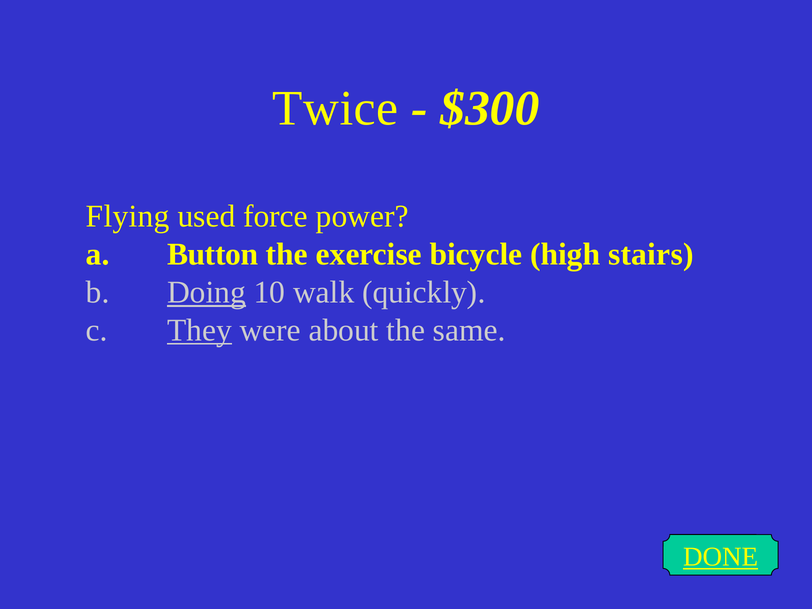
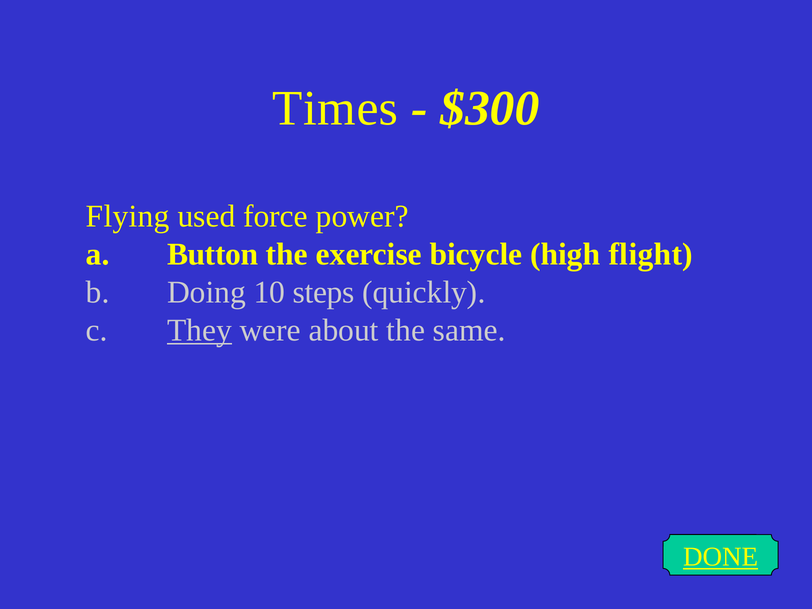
Twice: Twice -> Times
stairs: stairs -> flight
Doing underline: present -> none
walk: walk -> steps
